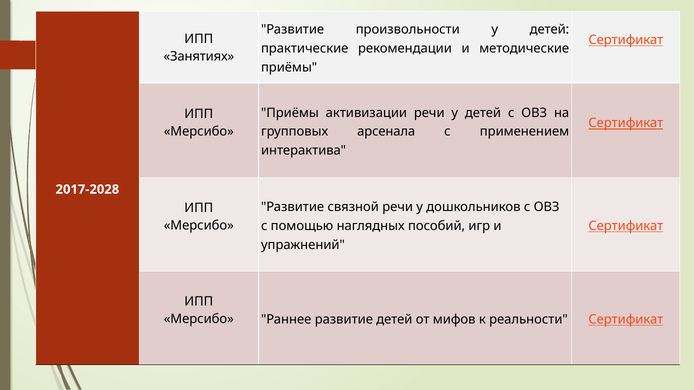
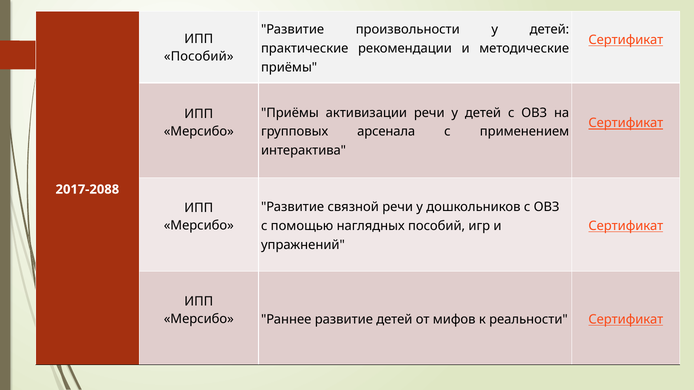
Занятиях at (199, 57): Занятиях -> Пособий
2017-2028: 2017-2028 -> 2017-2088
